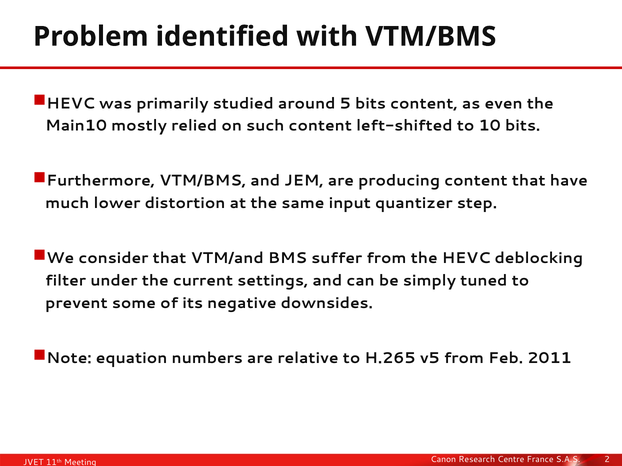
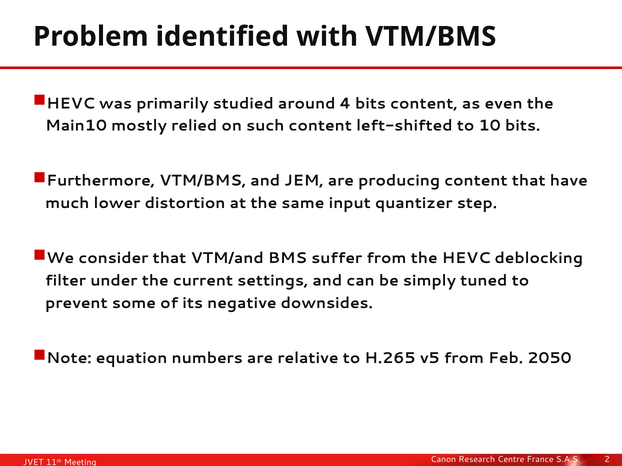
5: 5 -> 4
2011: 2011 -> 2050
